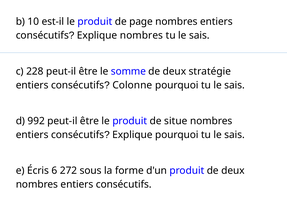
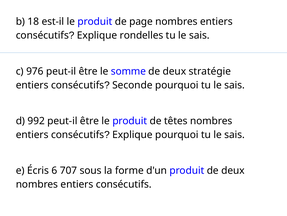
10: 10 -> 18
Explique nombres: nombres -> rondelles
228: 228 -> 976
Colonne: Colonne -> Seconde
situe: situe -> têtes
272: 272 -> 707
